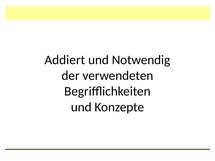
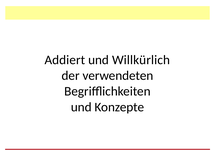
Notwendig: Notwendig -> Willkürlich
